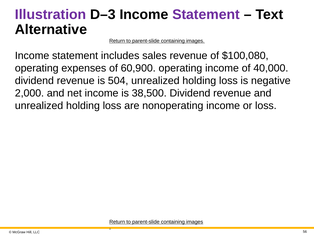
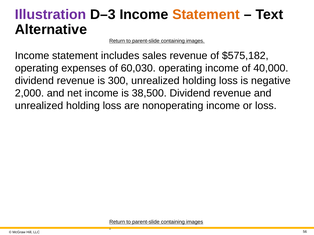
Statement at (206, 14) colour: purple -> orange
$100,080: $100,080 -> $575,182
60,900: 60,900 -> 60,030
504: 504 -> 300
